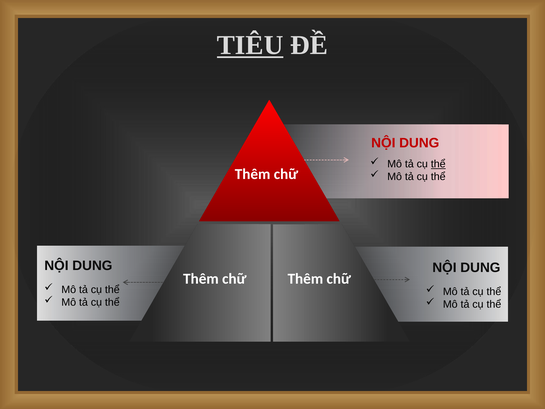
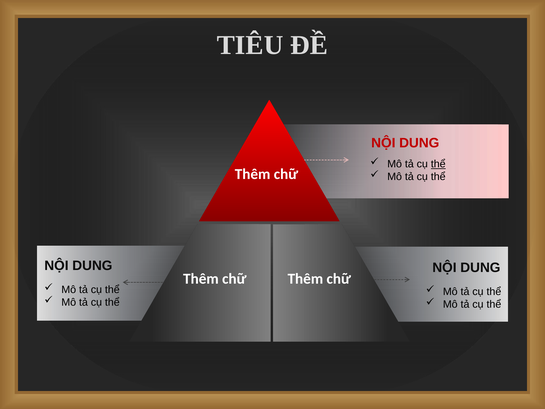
TIÊU underline: present -> none
